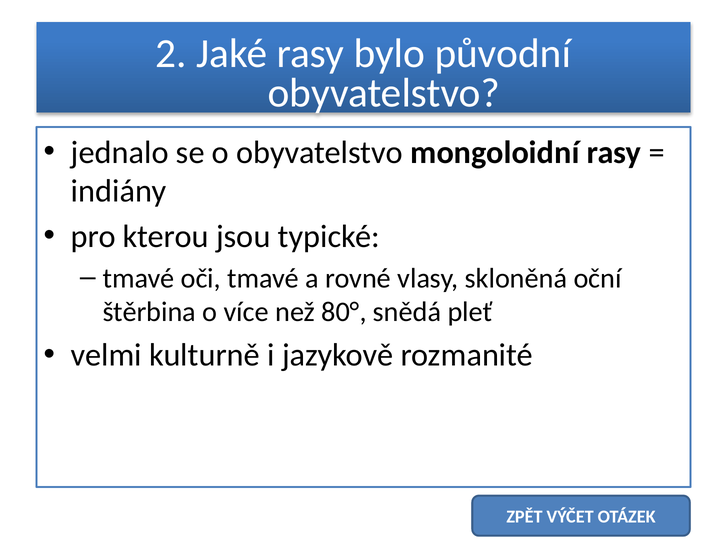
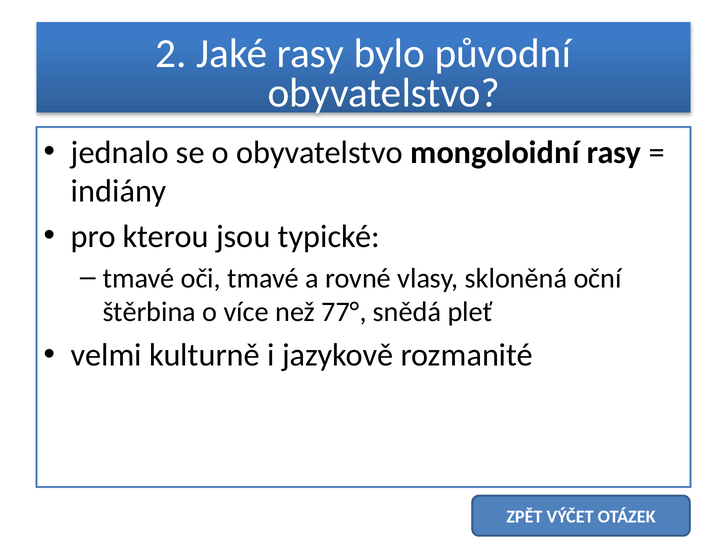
80°: 80° -> 77°
